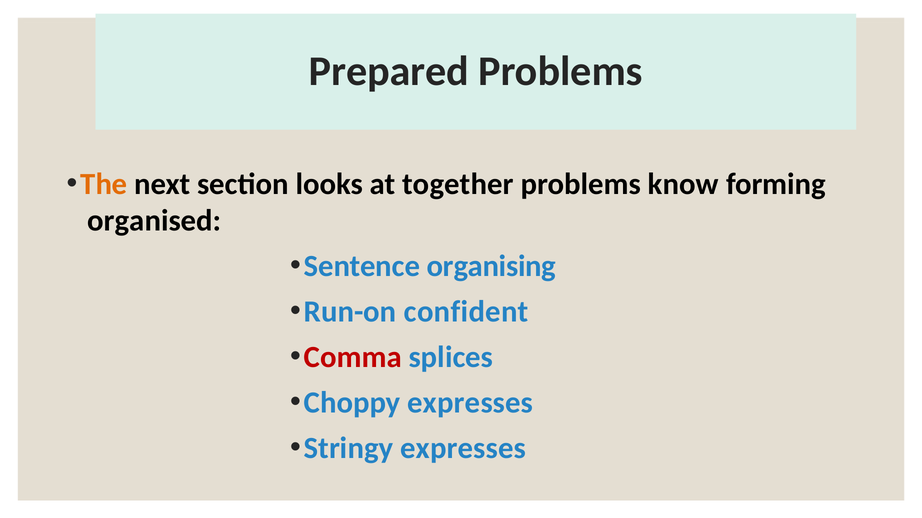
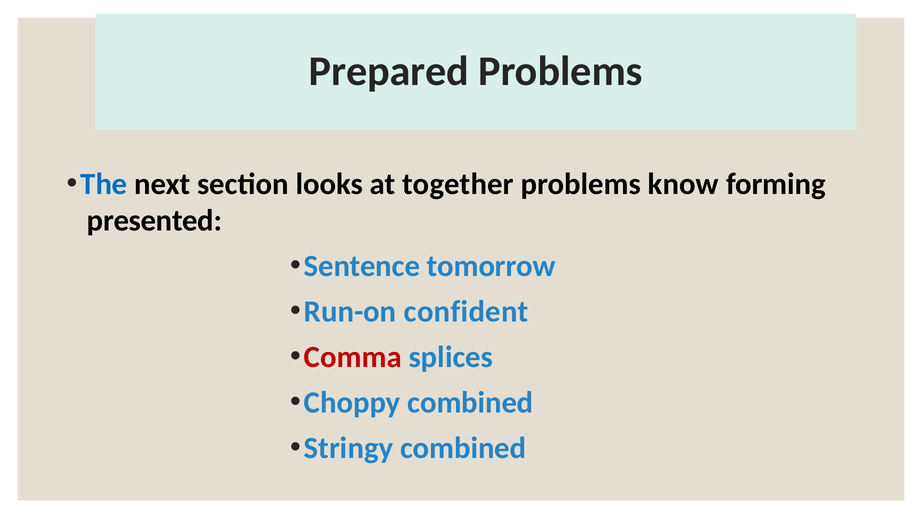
The colour: orange -> blue
organised: organised -> presented
organising: organising -> tomorrow
Choppy expresses: expresses -> combined
Stringy expresses: expresses -> combined
